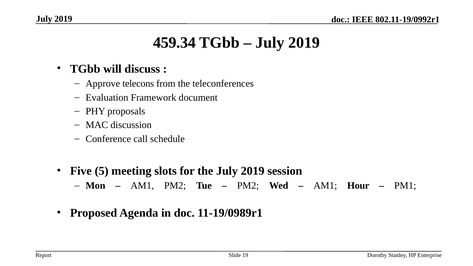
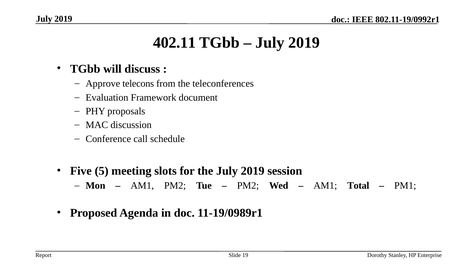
459.34: 459.34 -> 402.11
Hour: Hour -> Total
